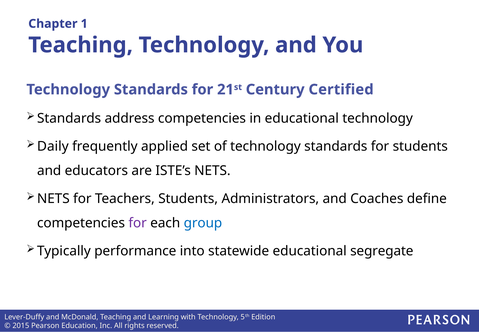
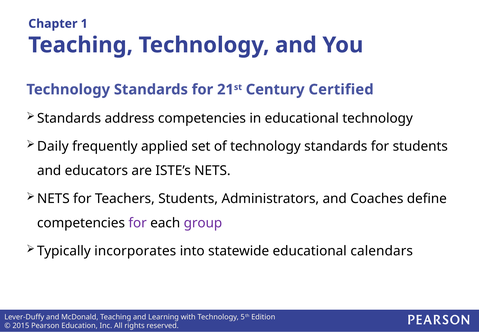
group colour: blue -> purple
performance: performance -> incorporates
segregate: segregate -> calendars
